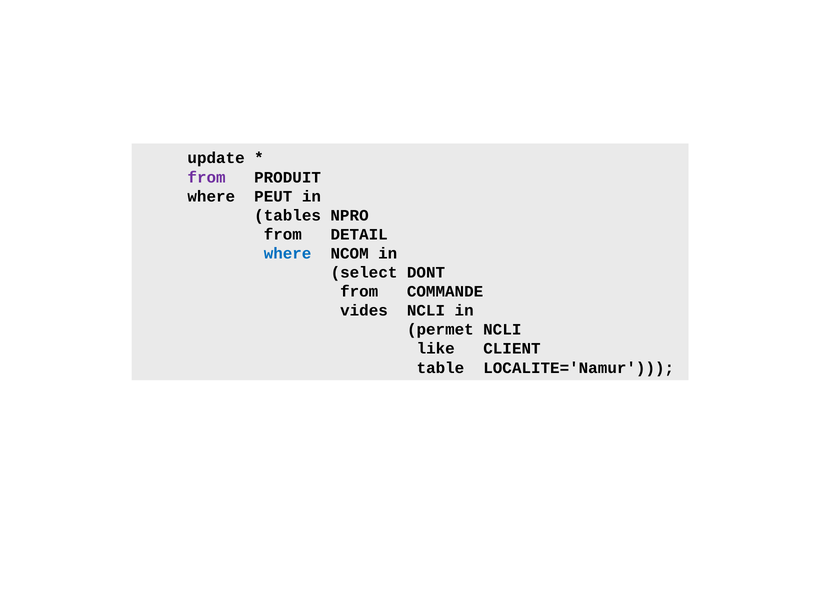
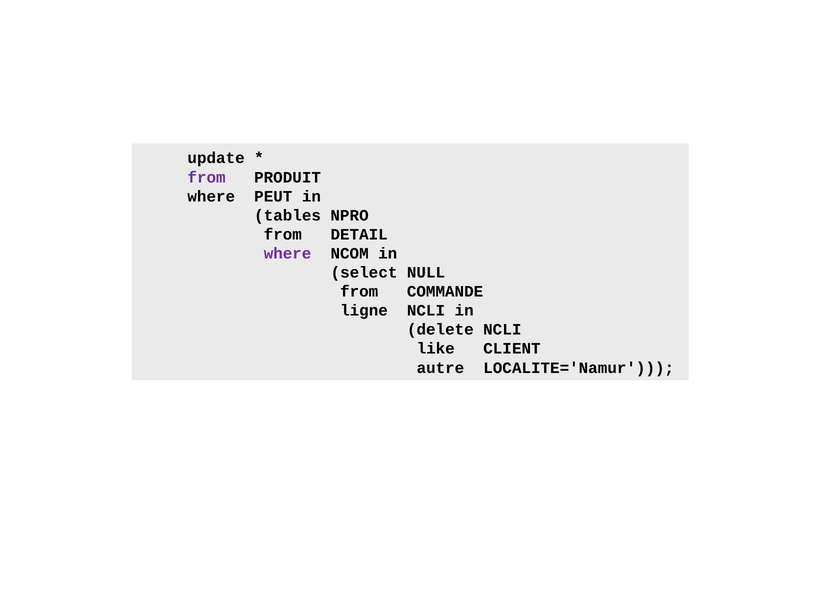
where at (288, 254) colour: blue -> purple
DONT: DONT -> NULL
vides: vides -> ligne
permet: permet -> delete
table: table -> autre
